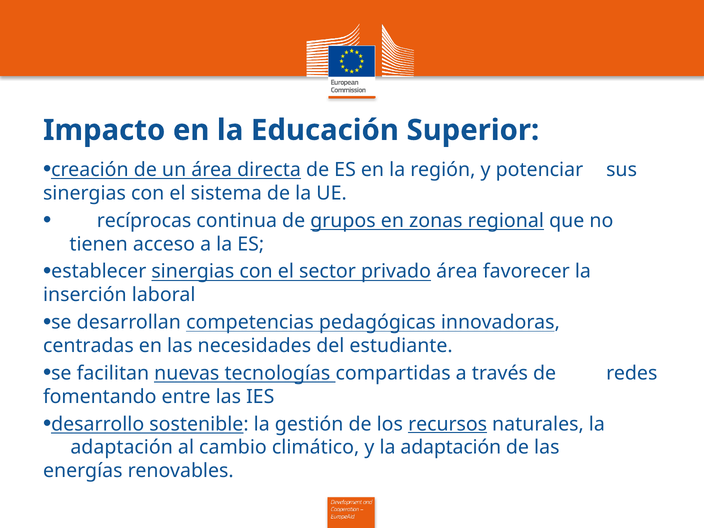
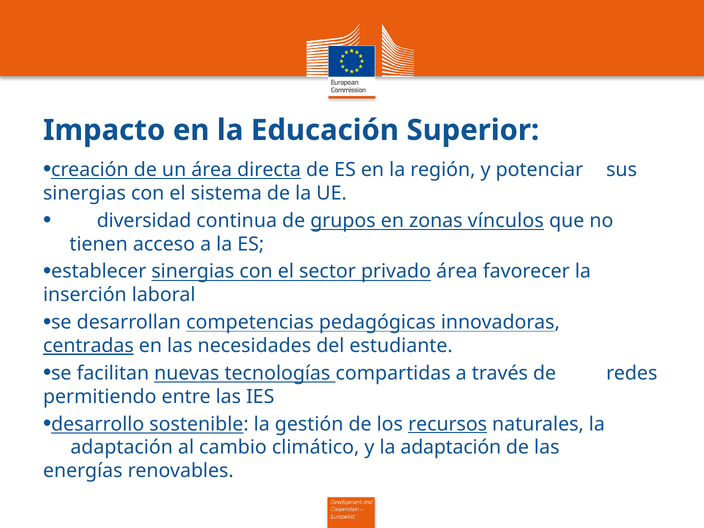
recíprocas: recíprocas -> diversidad
regional: regional -> vínculos
centradas underline: none -> present
fomentando: fomentando -> permitiendo
